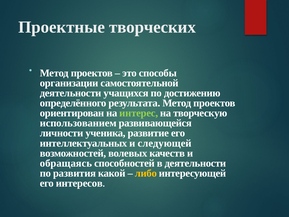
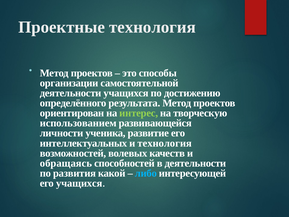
Проектные творческих: творческих -> технология
и следующей: следующей -> технология
либо colour: yellow -> light blue
его интересов: интересов -> учащихся
